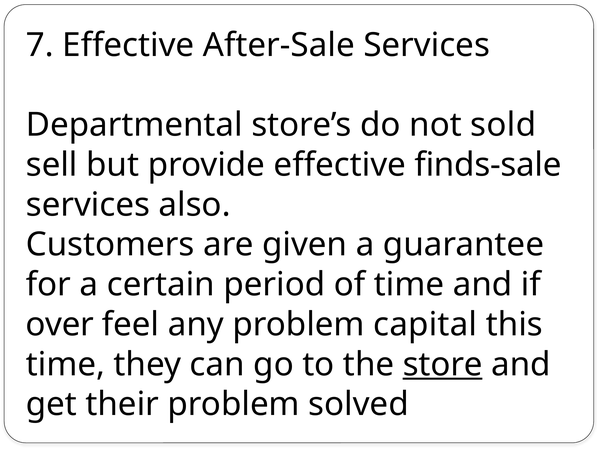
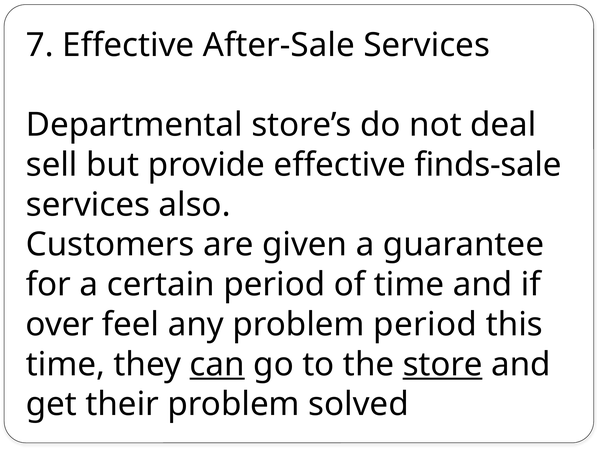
sold: sold -> deal
problem capital: capital -> period
can underline: none -> present
